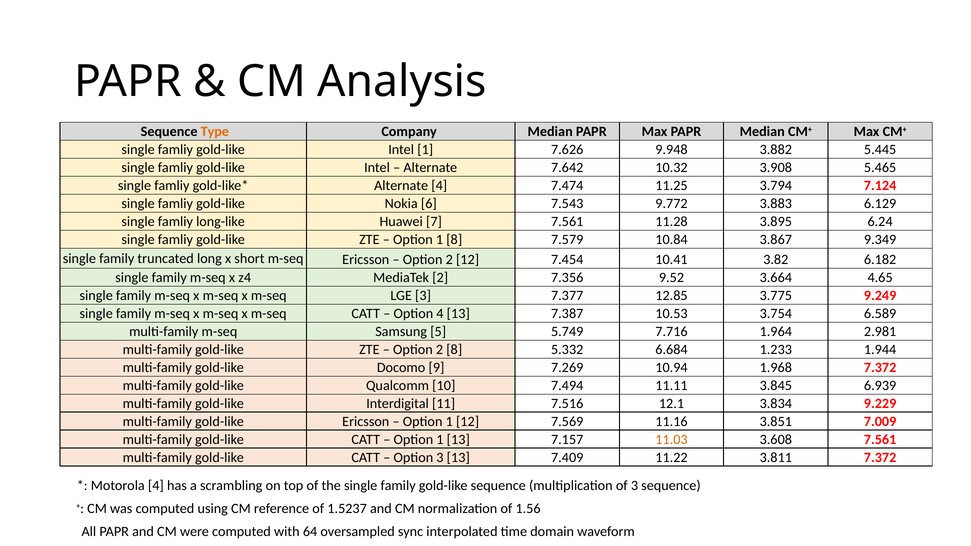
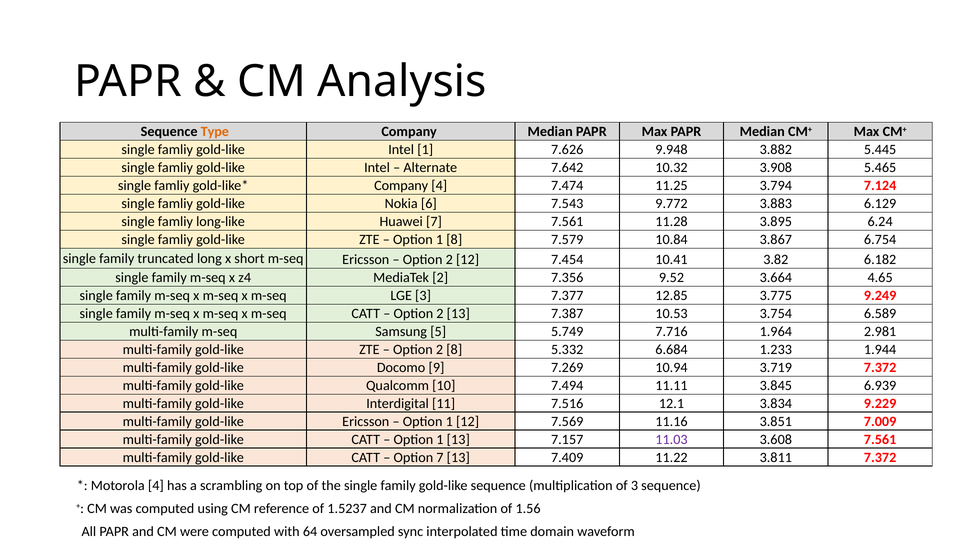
Alternate at (401, 186): Alternate -> Company
9.349: 9.349 -> 6.754
4 at (440, 314): 4 -> 2
1.968: 1.968 -> 3.719
11.03 colour: orange -> purple
Option 3: 3 -> 7
